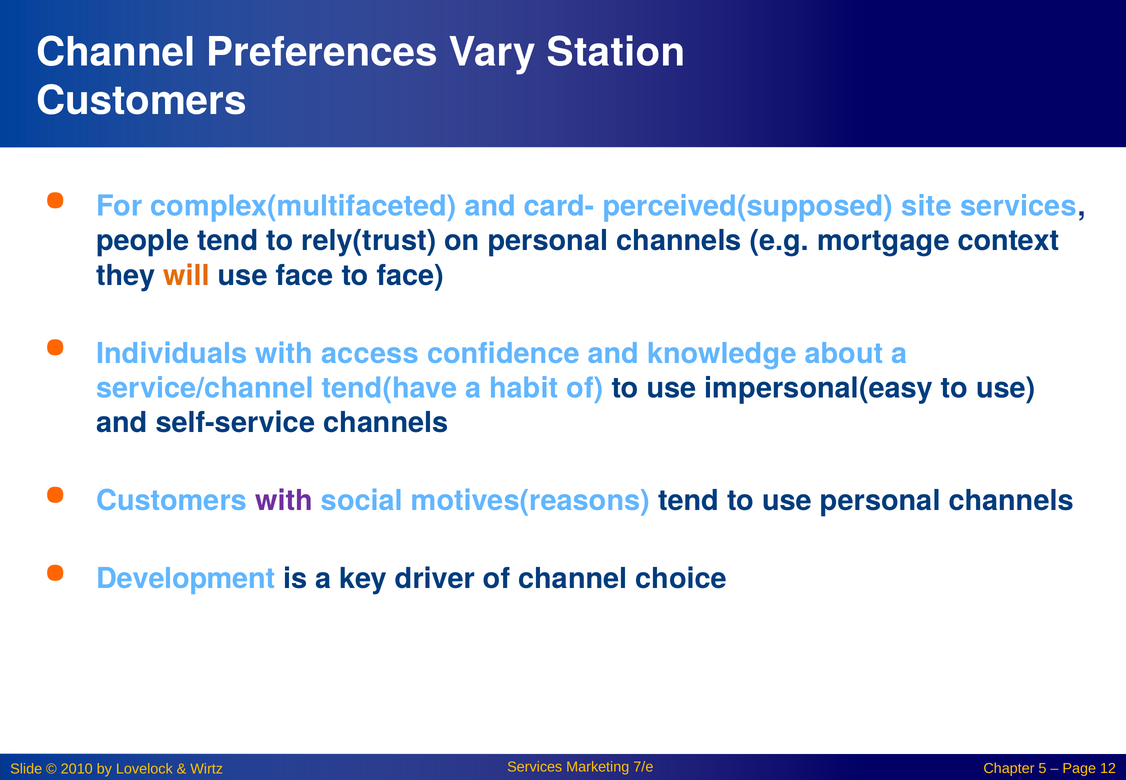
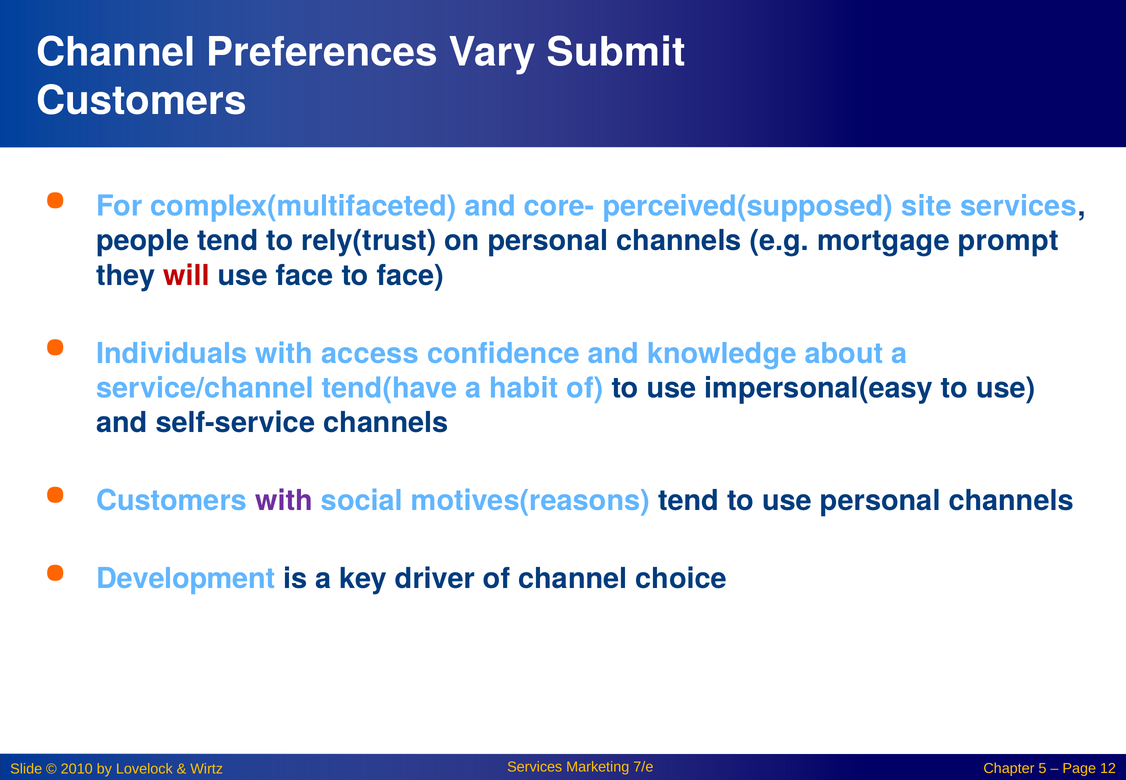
Station: Station -> Submit
card-: card- -> core-
context: context -> prompt
will colour: orange -> red
